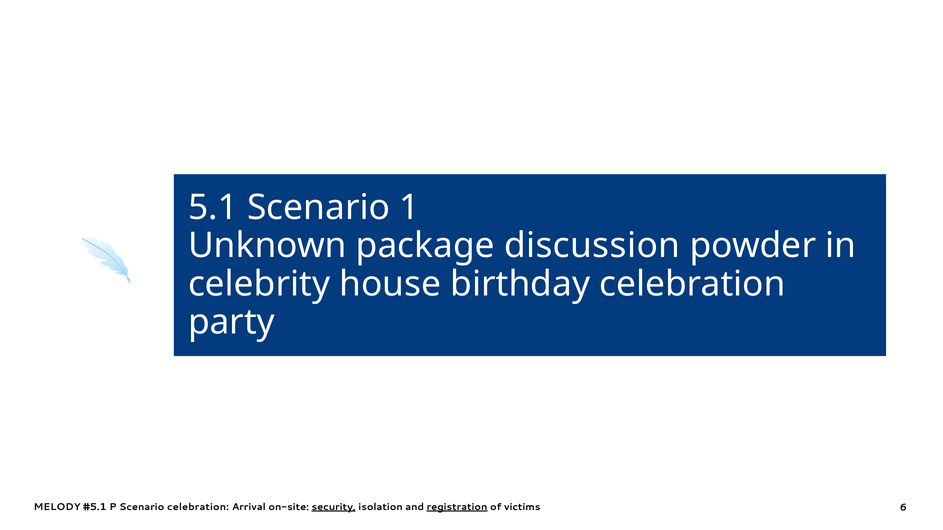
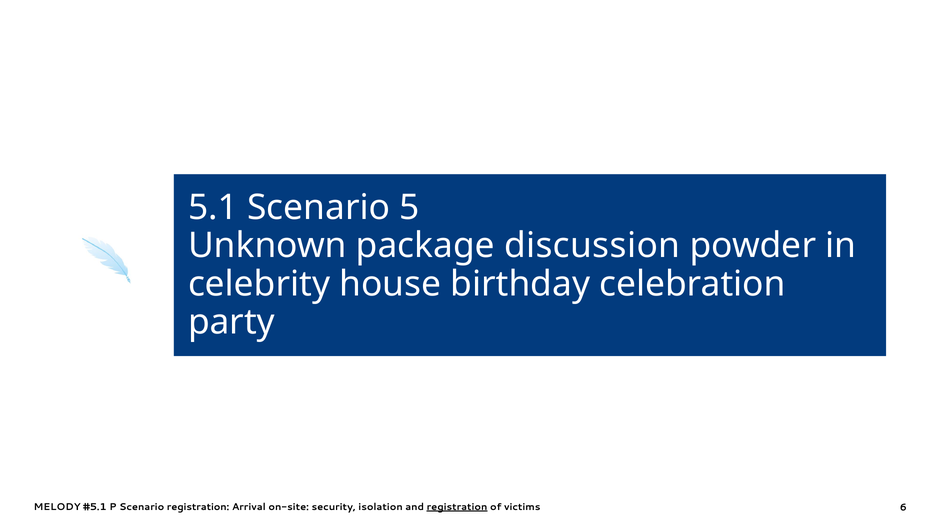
1: 1 -> 5
Scenario celebration: celebration -> registration
security underline: present -> none
